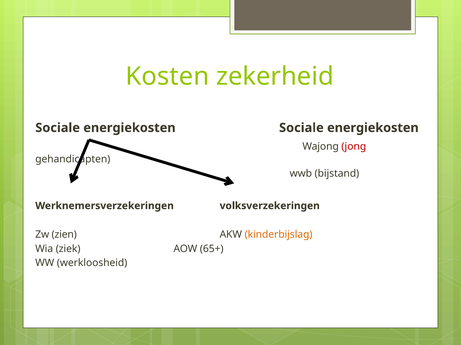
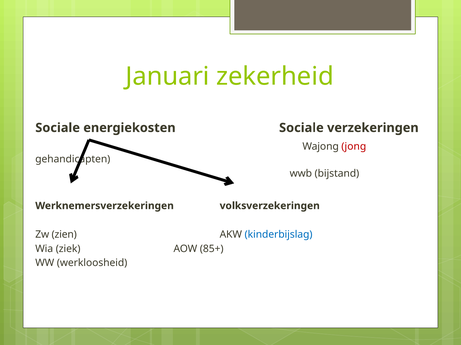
Kosten: Kosten -> Januari
energiekosten at (373, 128): energiekosten -> verzekeringen
kinderbijslag colour: orange -> blue
65+: 65+ -> 85+
